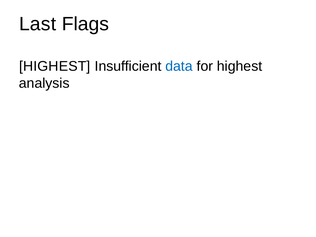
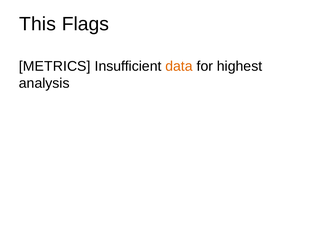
Last: Last -> This
HIGHEST at (55, 66): HIGHEST -> METRICS
data colour: blue -> orange
